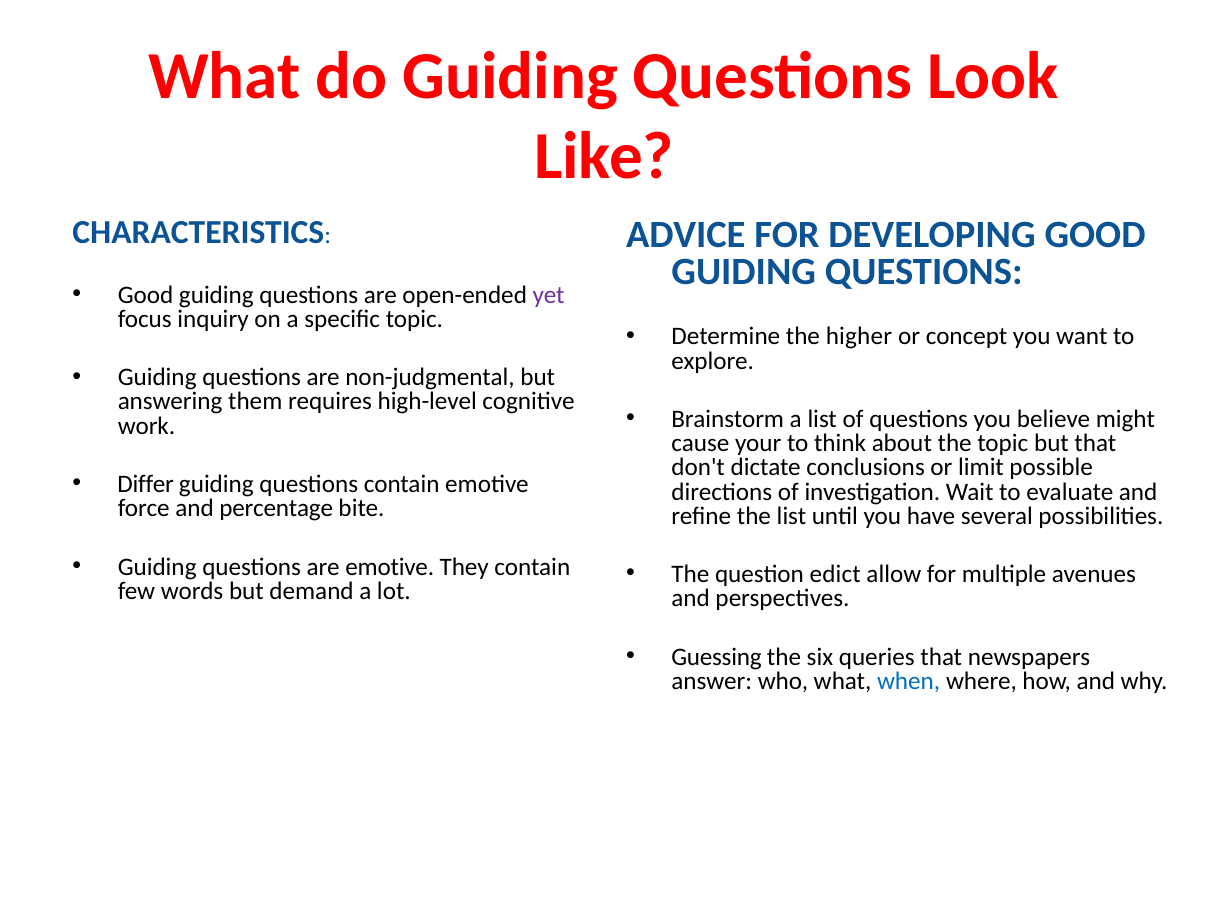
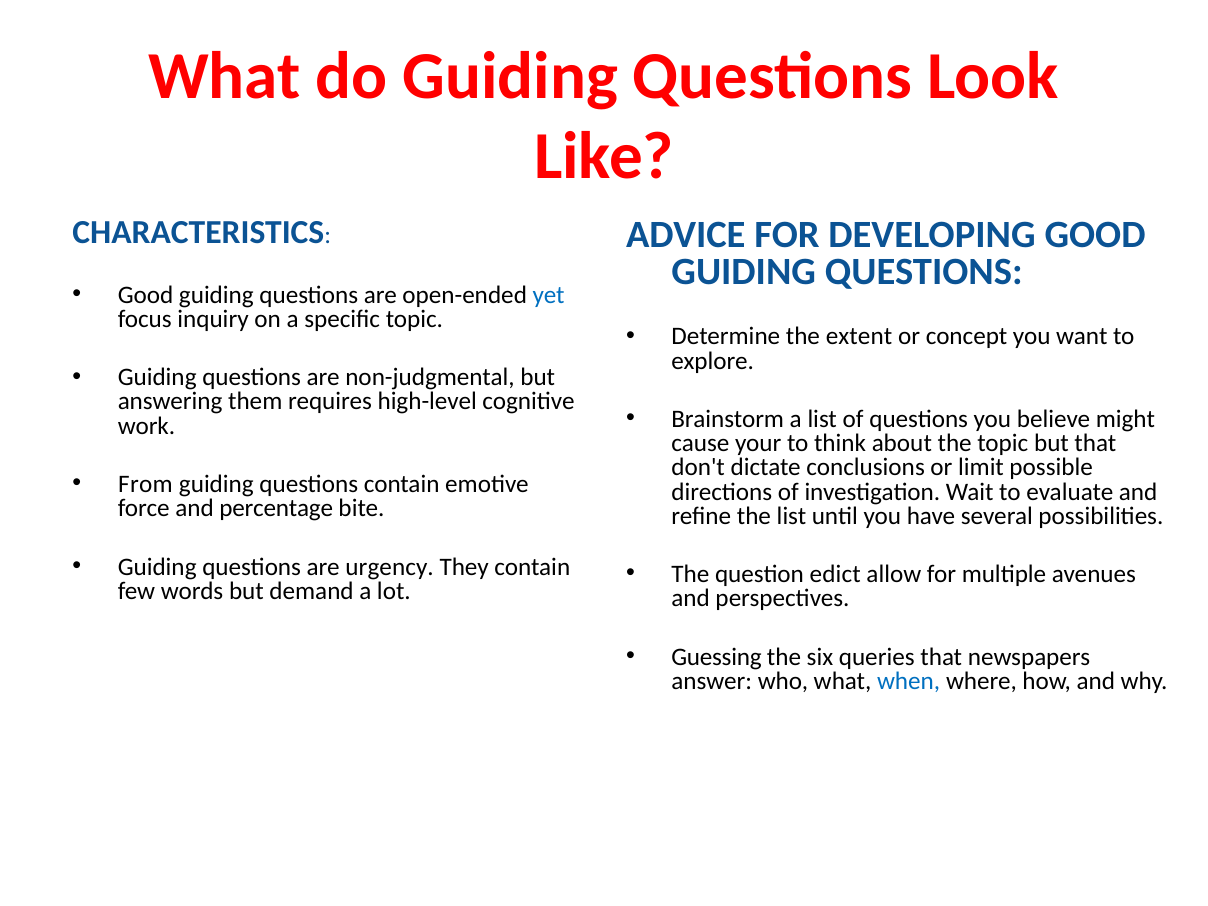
yet colour: purple -> blue
higher: higher -> extent
Differ: Differ -> From
are emotive: emotive -> urgency
